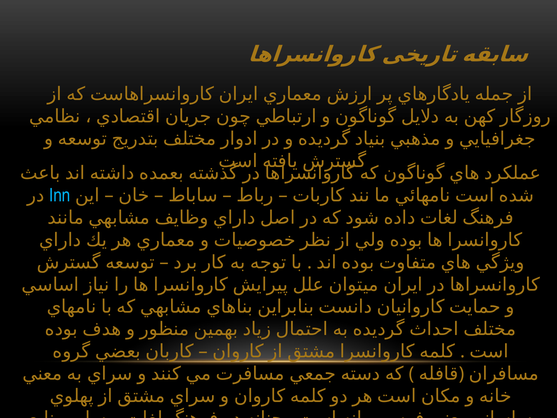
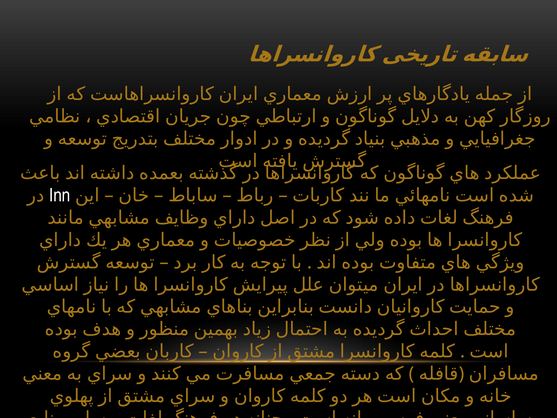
Inn colour: light blue -> white
